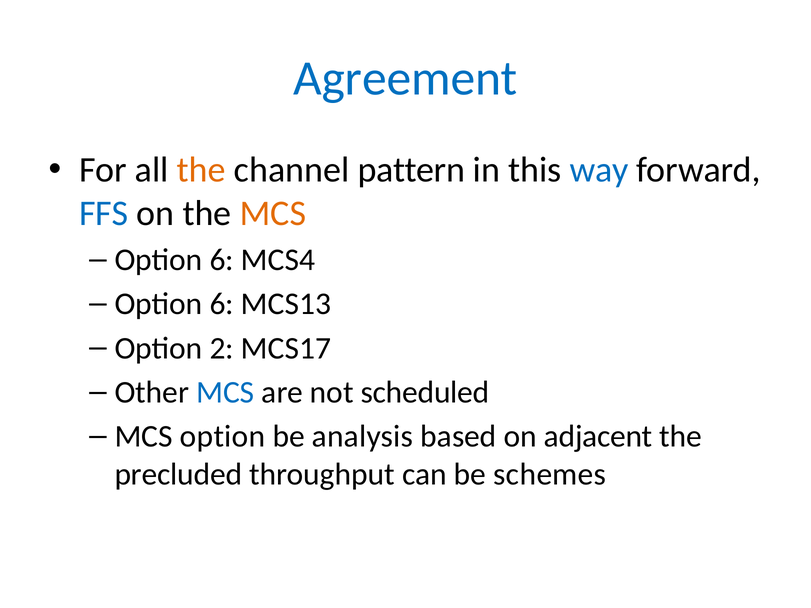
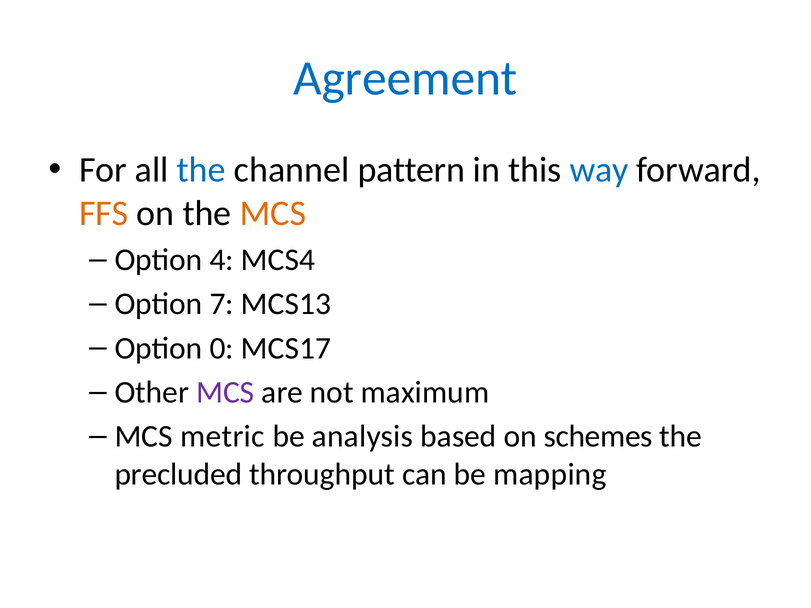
the at (201, 170) colour: orange -> blue
FFS colour: blue -> orange
6 at (222, 260): 6 -> 4
6 at (222, 304): 6 -> 7
2: 2 -> 0
MCS at (225, 393) colour: blue -> purple
scheduled: scheduled -> maximum
MCS option: option -> metric
adjacent: adjacent -> schemes
schemes: schemes -> mapping
